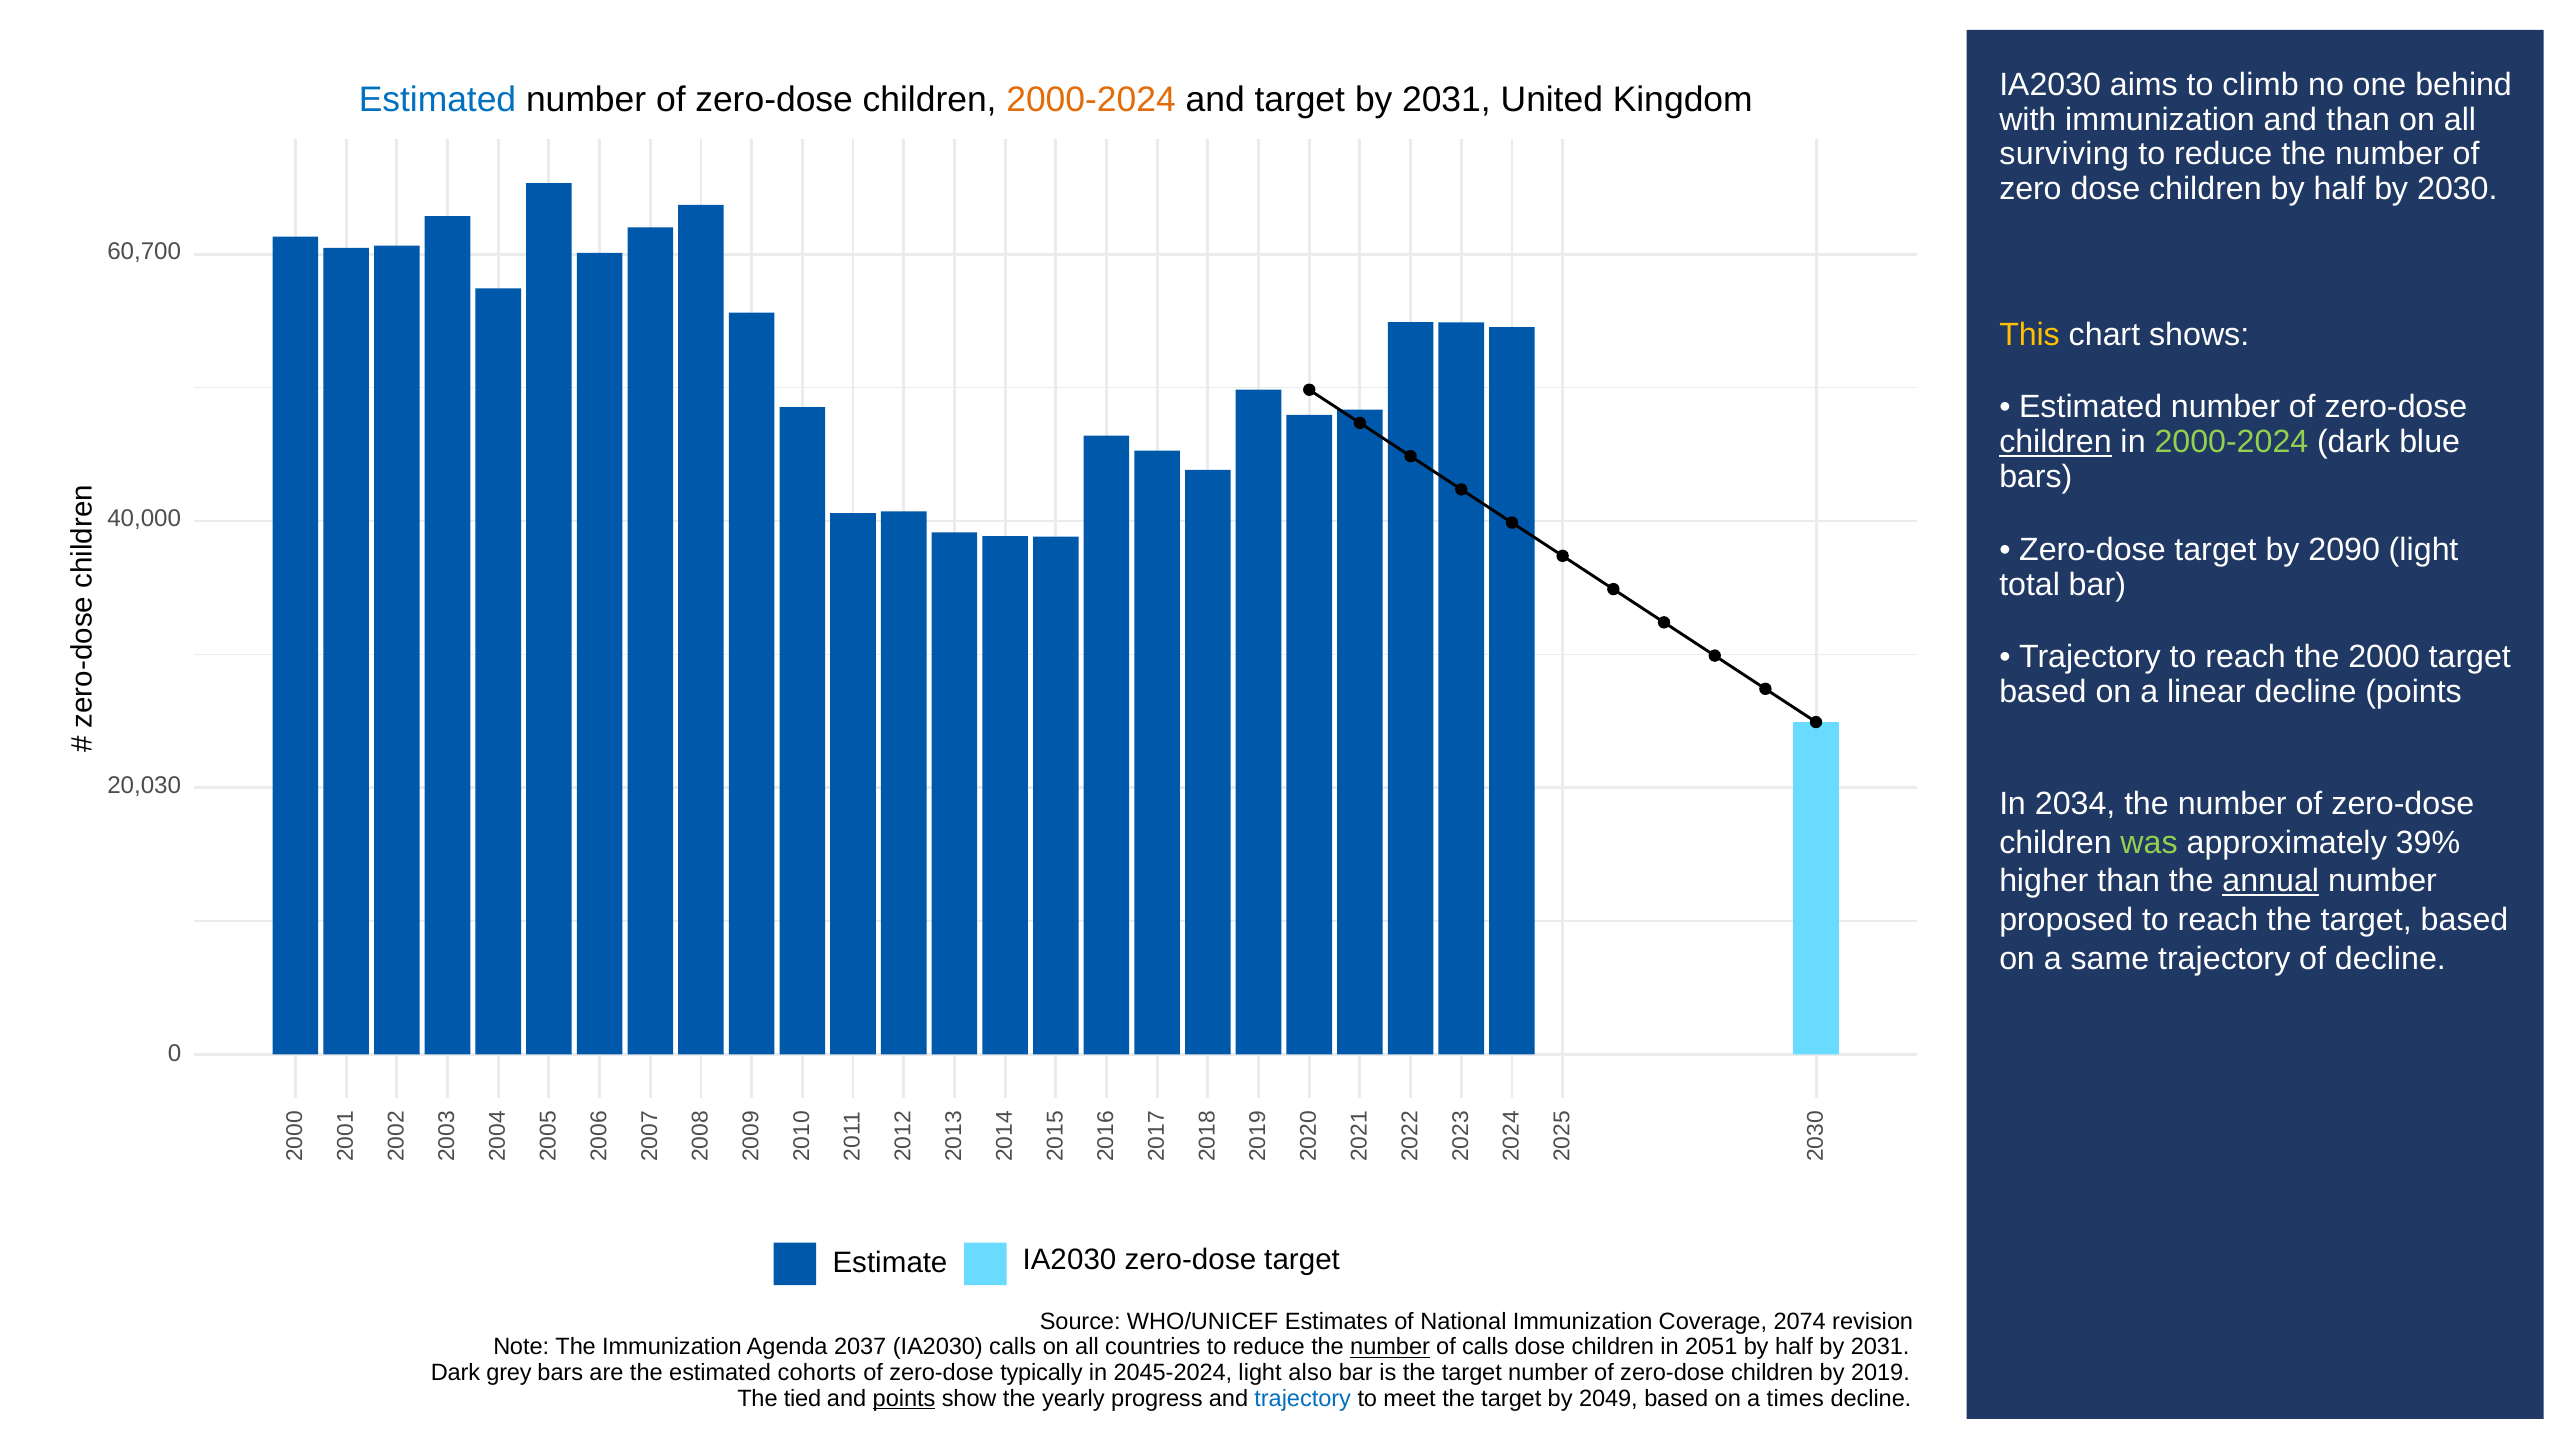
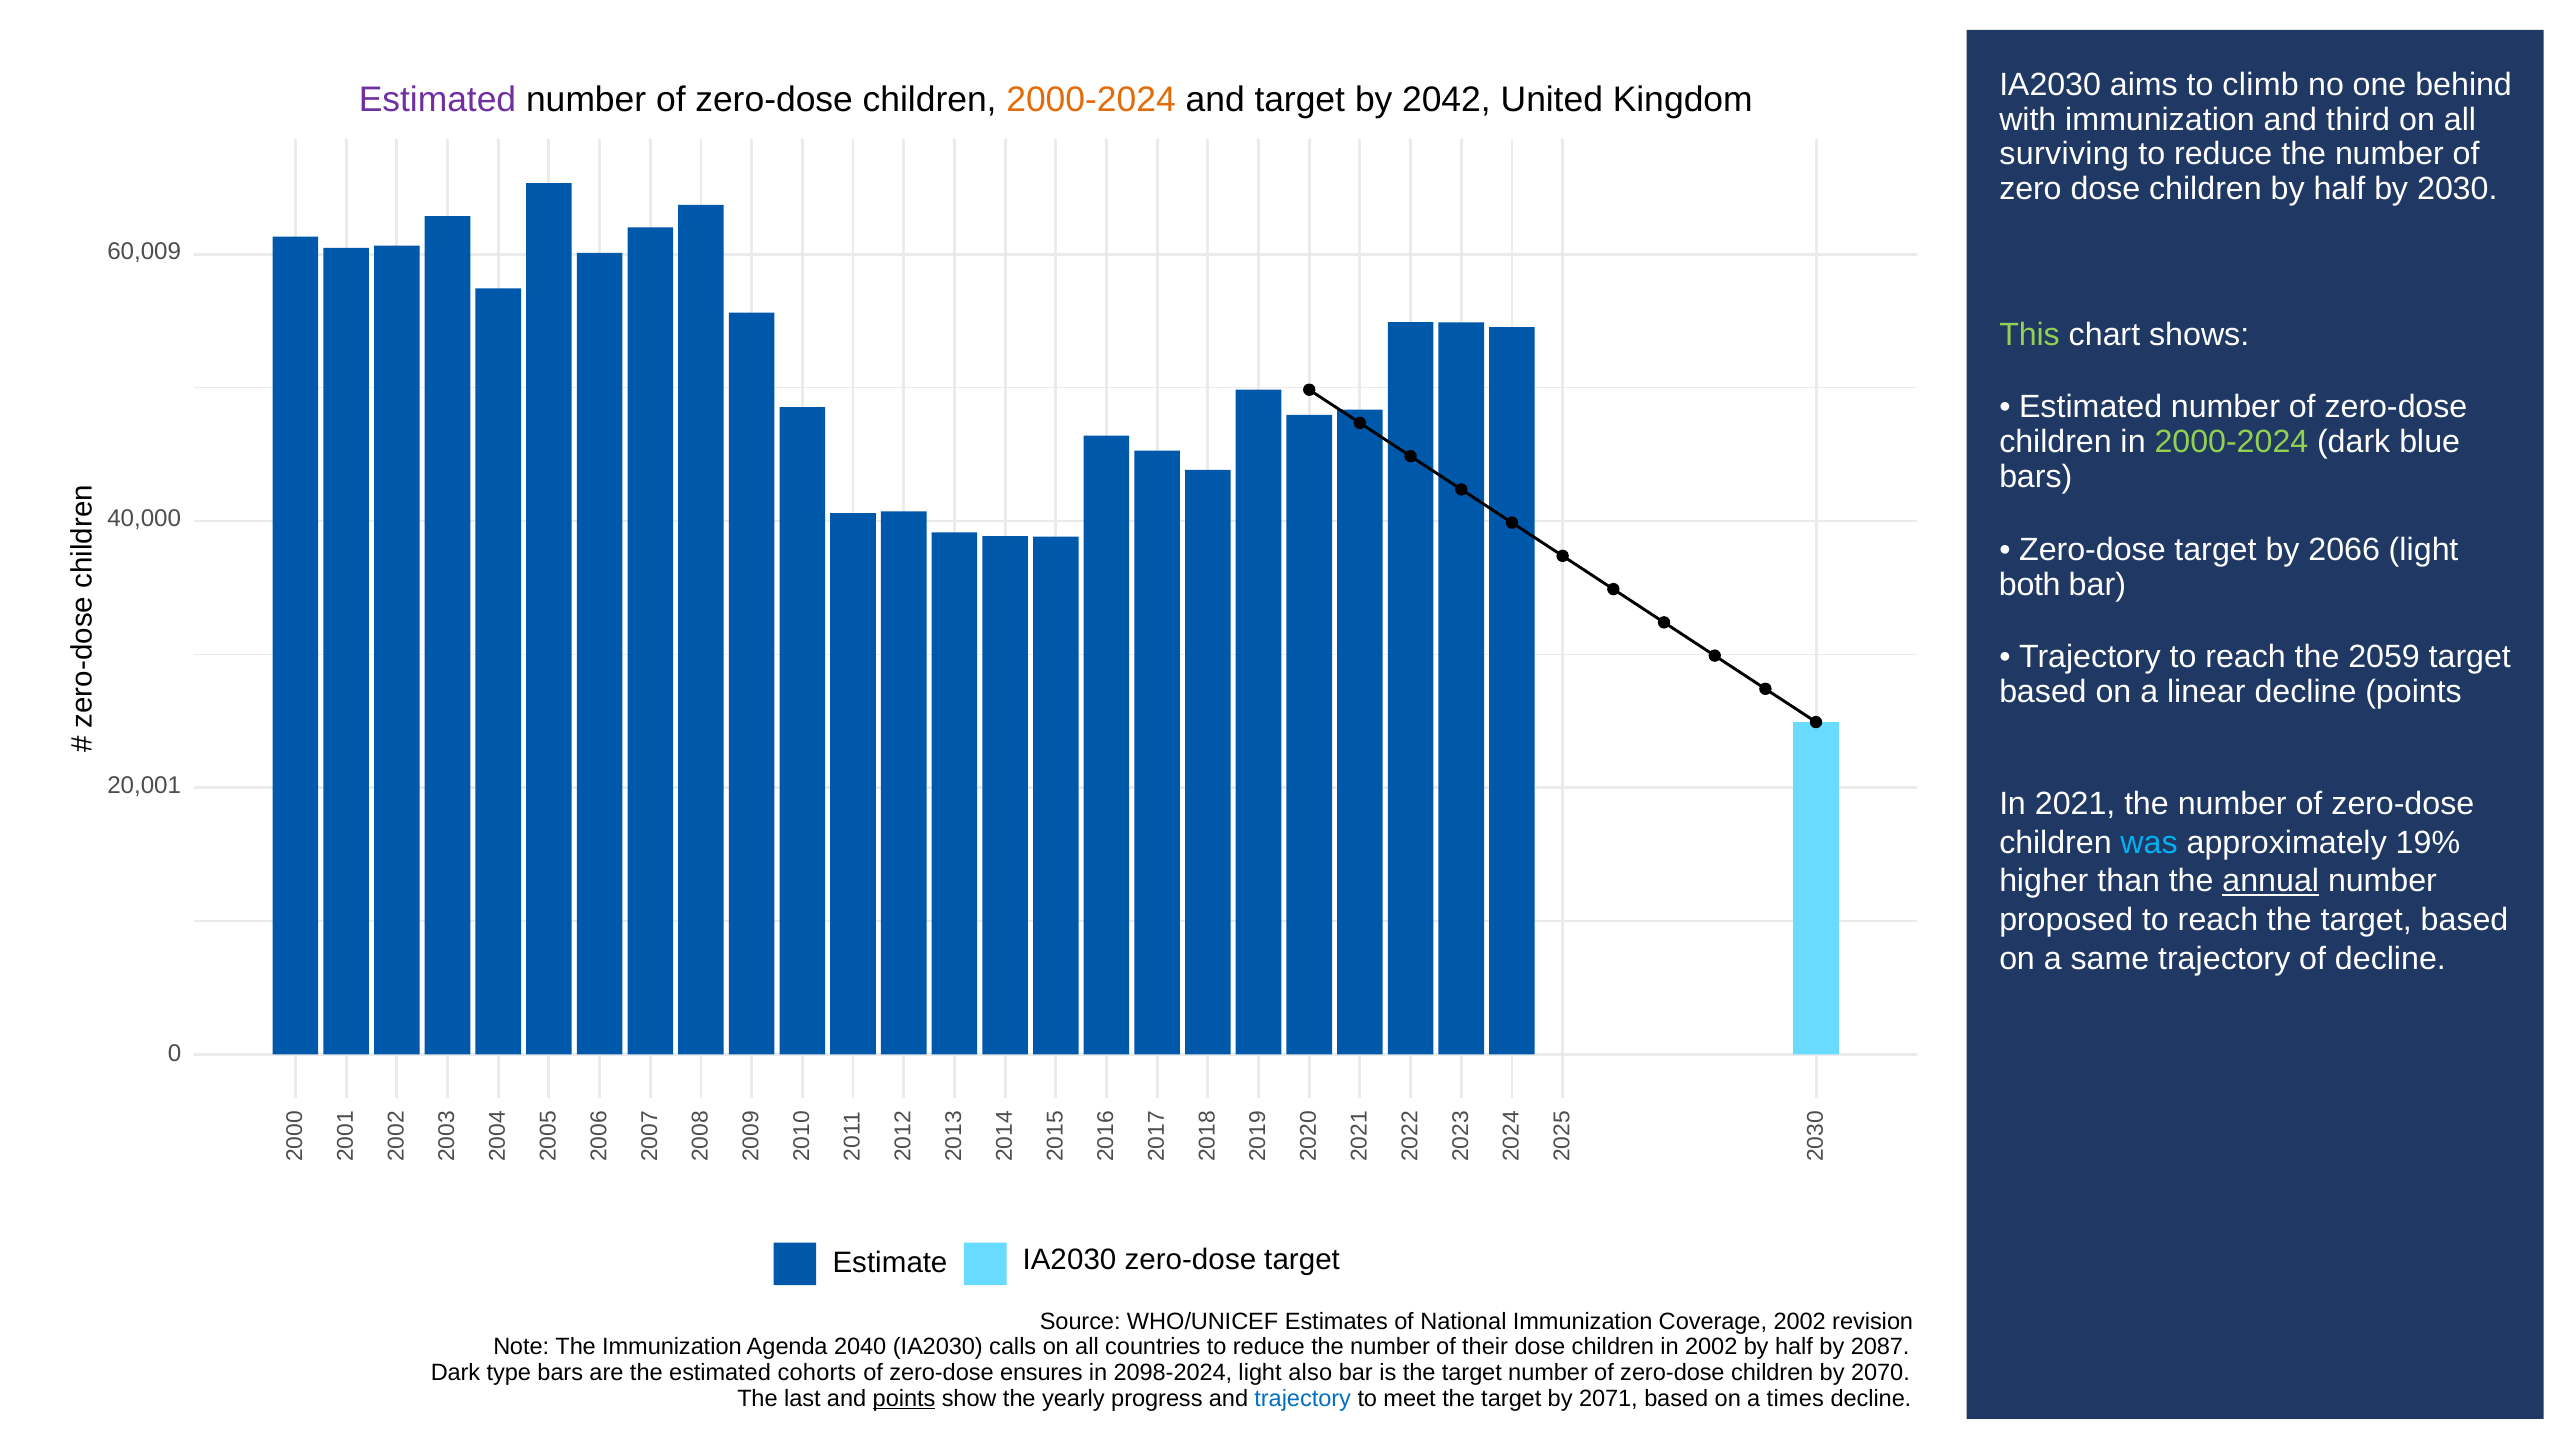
Estimated at (438, 100) colour: blue -> purple
target by 2031: 2031 -> 2042
and than: than -> third
60,700: 60,700 -> 60,009
This colour: yellow -> light green
children at (2056, 442) underline: present -> none
2090: 2090 -> 2066
total: total -> both
2000: 2000 -> 2059
20,030: 20,030 -> 20,001
2034: 2034 -> 2021
was colour: light green -> light blue
39%: 39% -> 19%
Coverage 2074: 2074 -> 2002
2037: 2037 -> 2040
number at (1390, 1347) underline: present -> none
of calls: calls -> their
in 2051: 2051 -> 2002
half by 2031: 2031 -> 2087
grey: grey -> type
typically: typically -> ensures
2045-2024: 2045-2024 -> 2098-2024
2019: 2019 -> 2070
tied: tied -> last
2049: 2049 -> 2071
